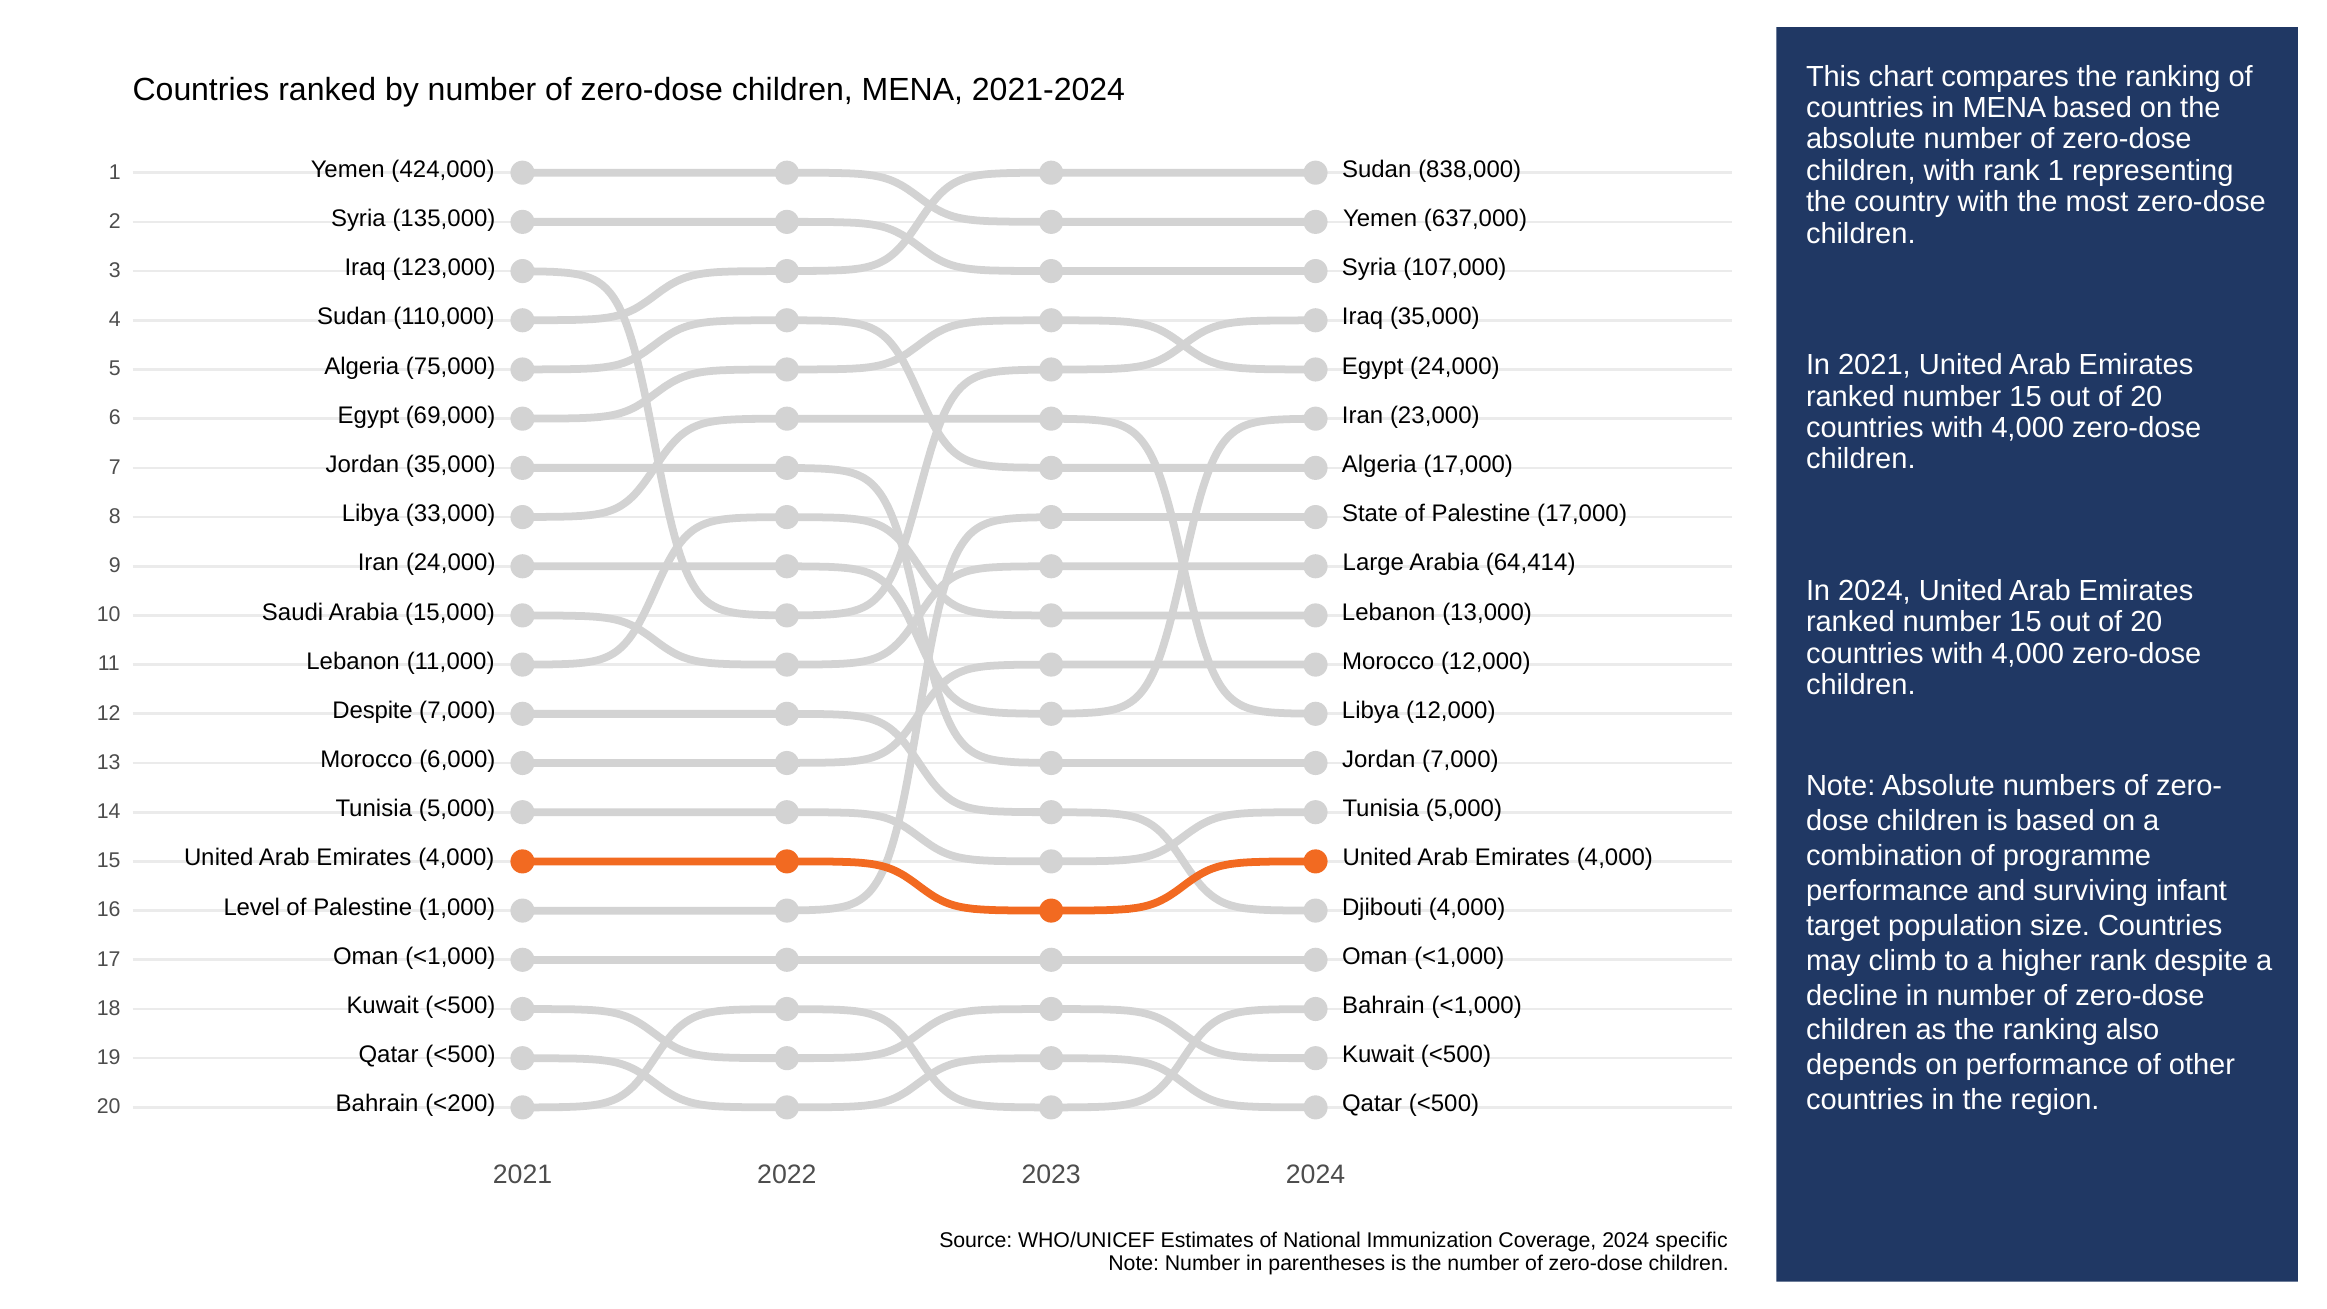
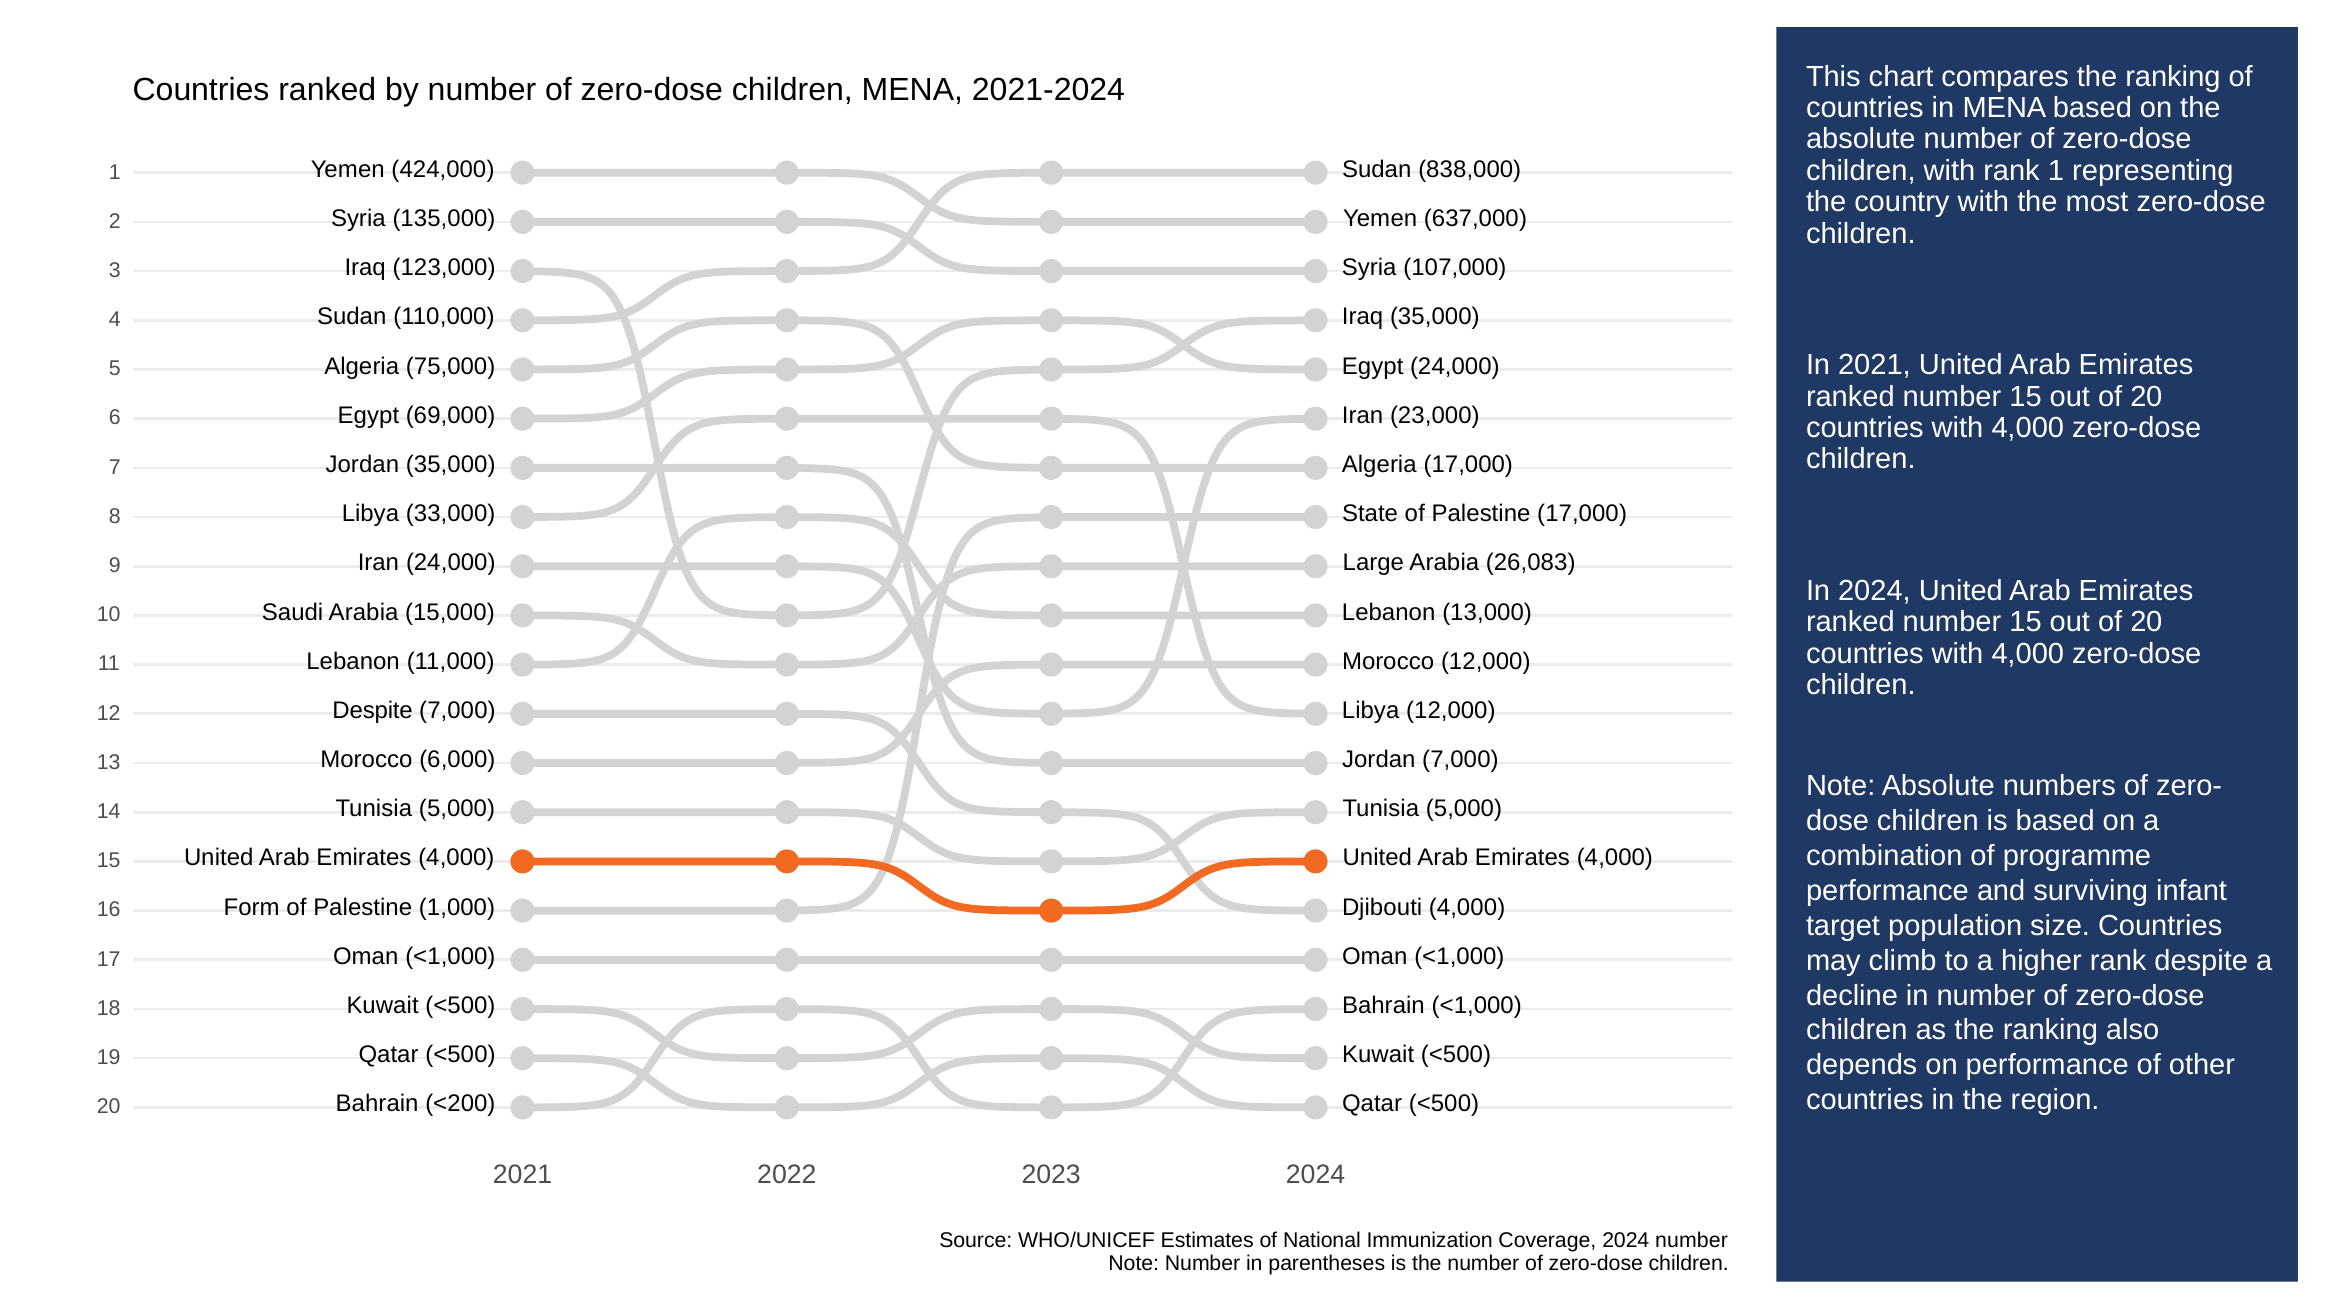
64,414: 64,414 -> 26,083
Level: Level -> Form
2024 specific: specific -> number
